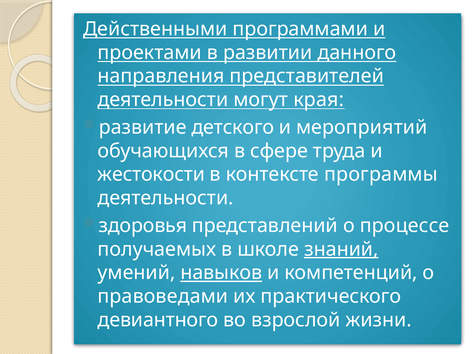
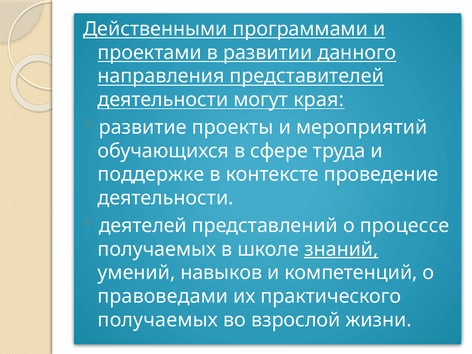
детского: детского -> проекты
жестокости: жестокости -> поддержке
программы: программы -> проведение
здоровья: здоровья -> деятелей
навыков underline: present -> none
девиантного at (158, 320): девиантного -> получаемых
